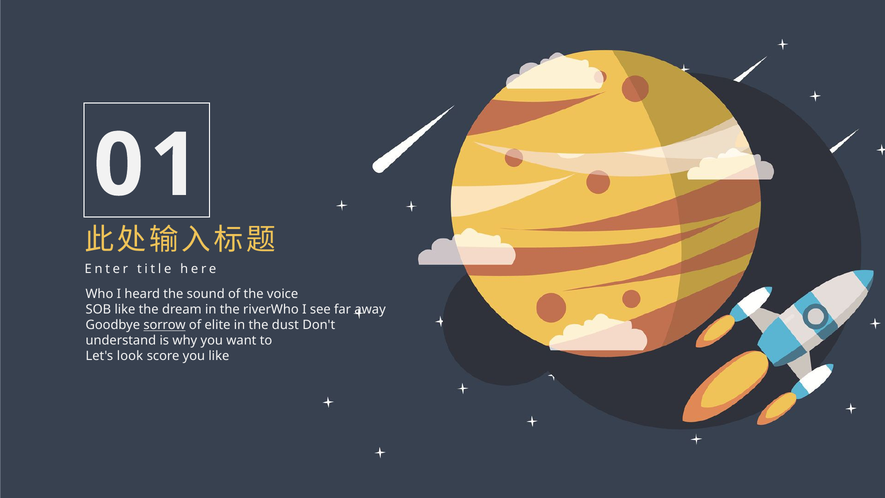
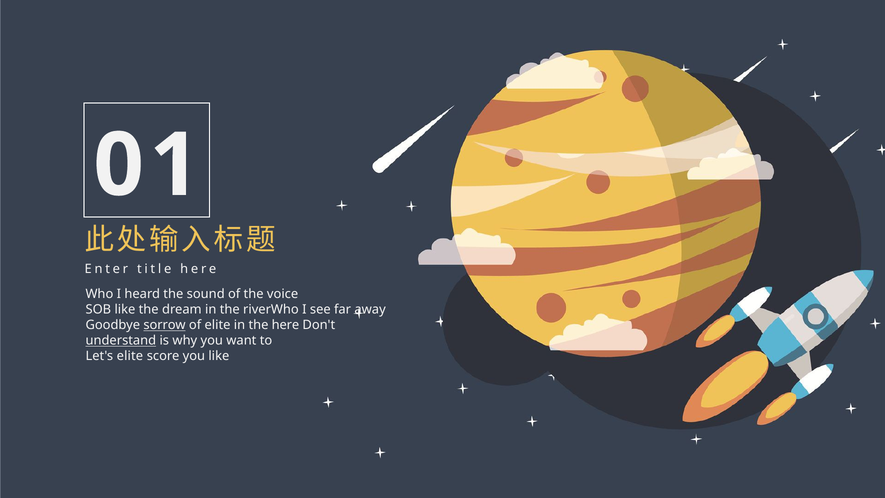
the dust: dust -> here
understand underline: none -> present
Let's look: look -> elite
